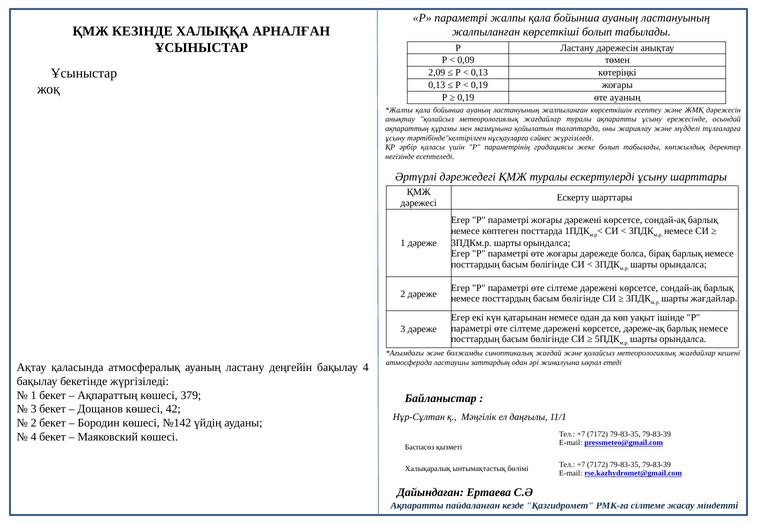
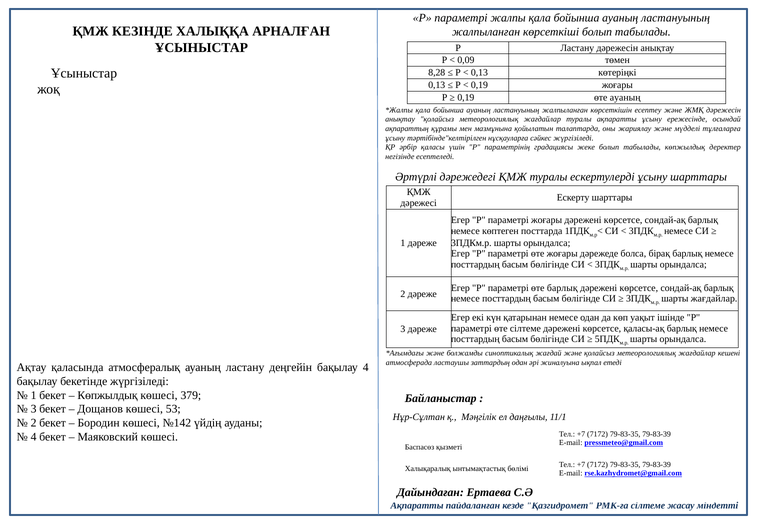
2,09: 2,09 -> 8,28
сілтеме at (562, 288): сілтеме -> барлық
дәреже-ақ: дәреже-ақ -> қаласы-ақ
Ақпараттың at (108, 395): Ақпараттың -> Көпжылдық
42: 42 -> 53
